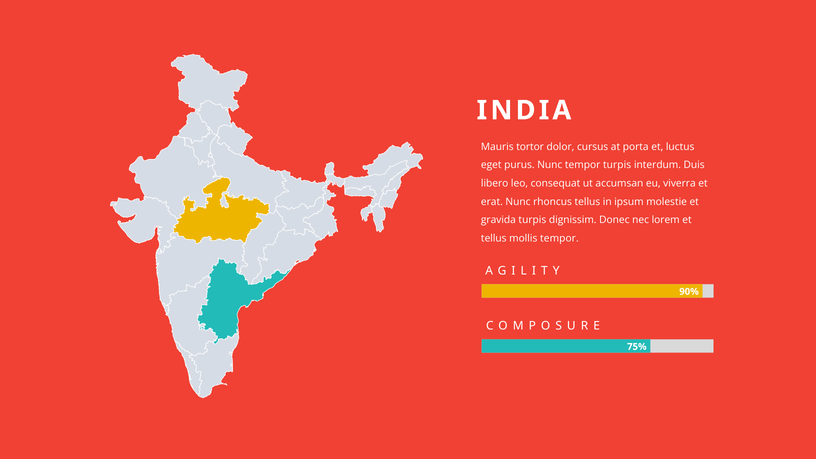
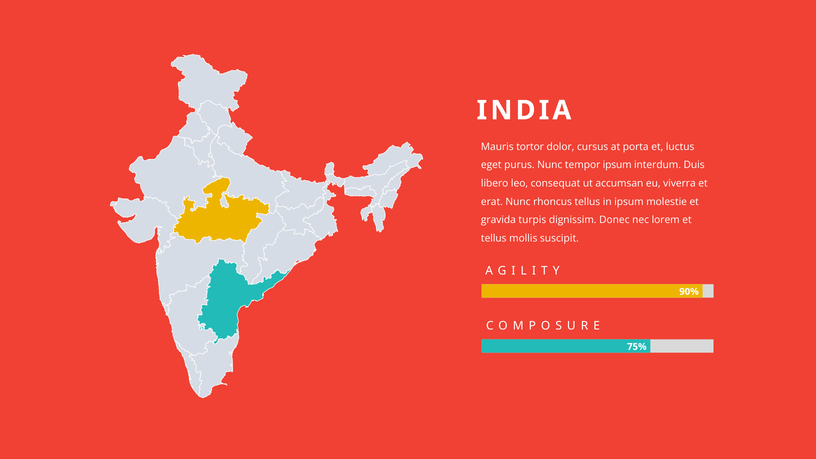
tempor turpis: turpis -> ipsum
mollis tempor: tempor -> suscipit
